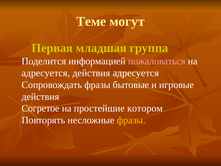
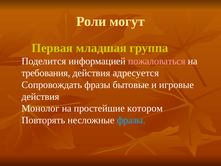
Теме: Теме -> Роли
адресуется at (46, 73): адресуется -> требования
Согретое: Согретое -> Монолог
фразы at (131, 120) colour: yellow -> light blue
